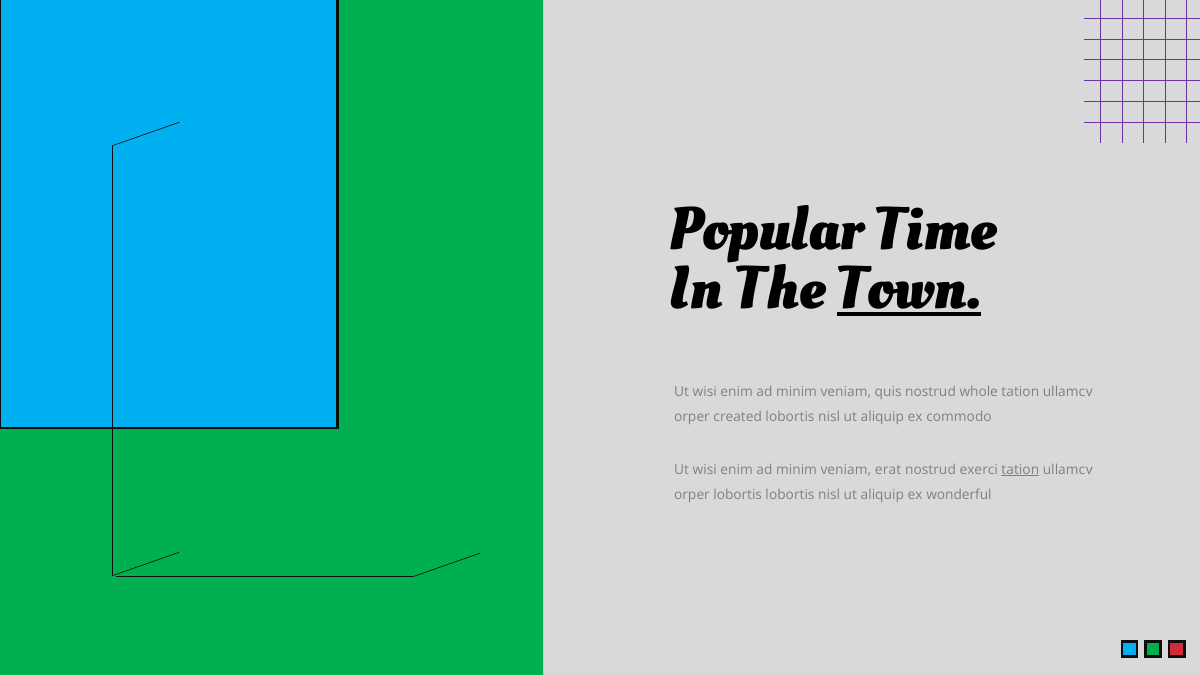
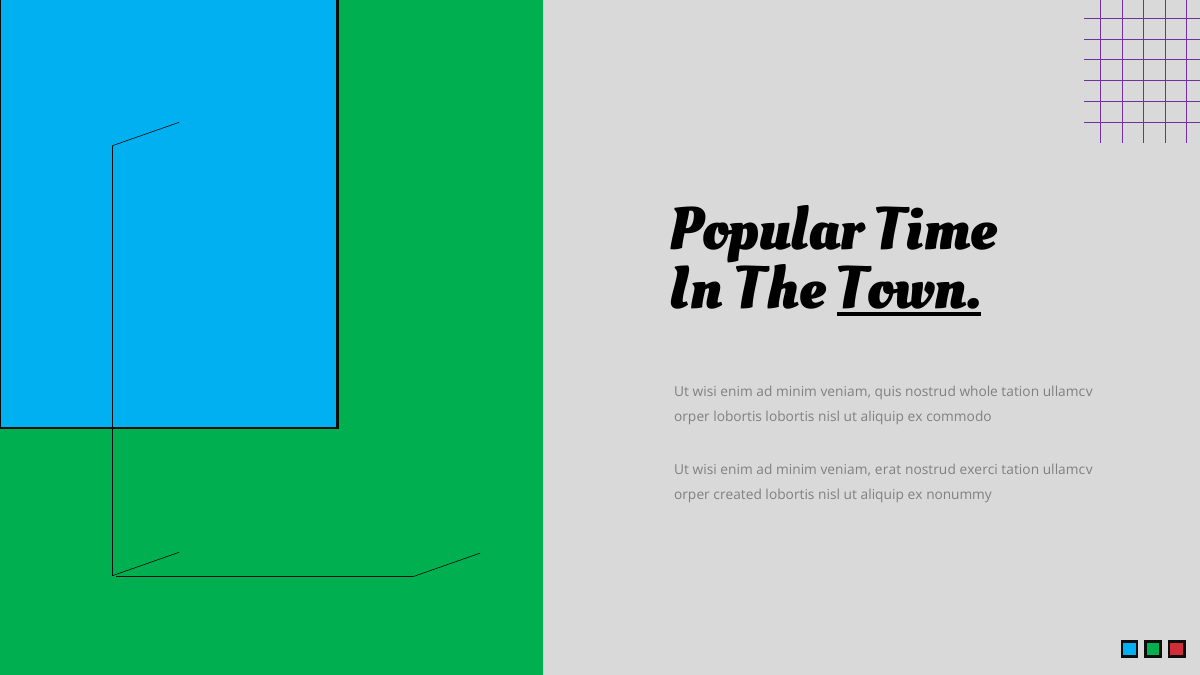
orper created: created -> lobortis
tation at (1020, 470) underline: present -> none
orper lobortis: lobortis -> created
wonderful: wonderful -> nonummy
